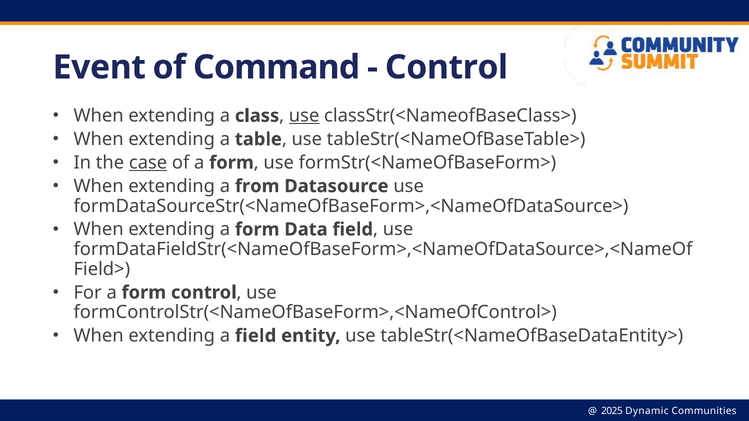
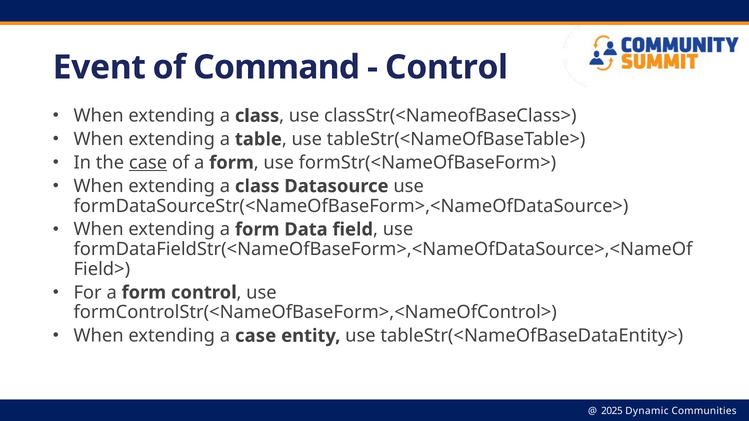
use at (304, 116) underline: present -> none
from at (257, 186): from -> class
a field: field -> case
